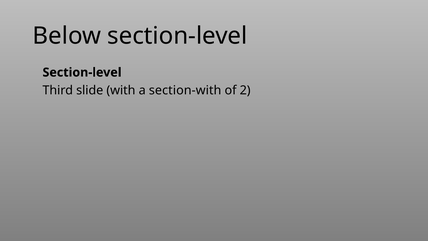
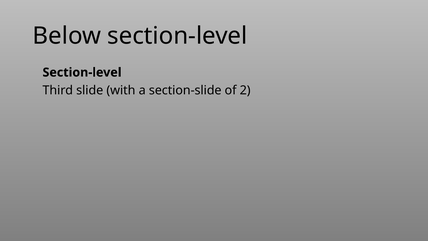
section-with: section-with -> section-slide
